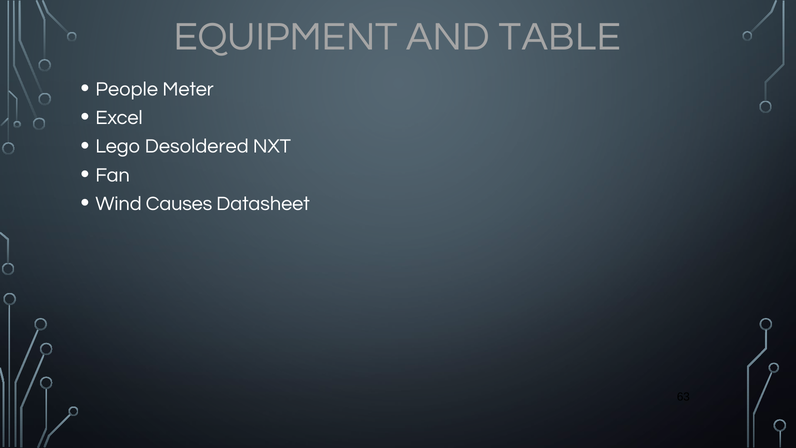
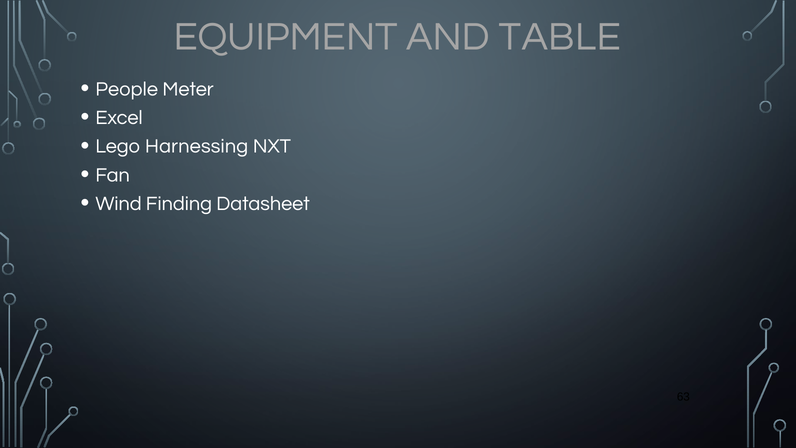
Desoldered: Desoldered -> Harnessing
Causes: Causes -> Finding
